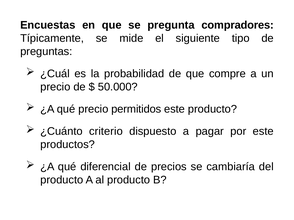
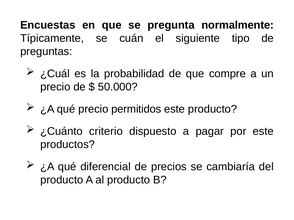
compradores: compradores -> normalmente
mide: mide -> cuán
